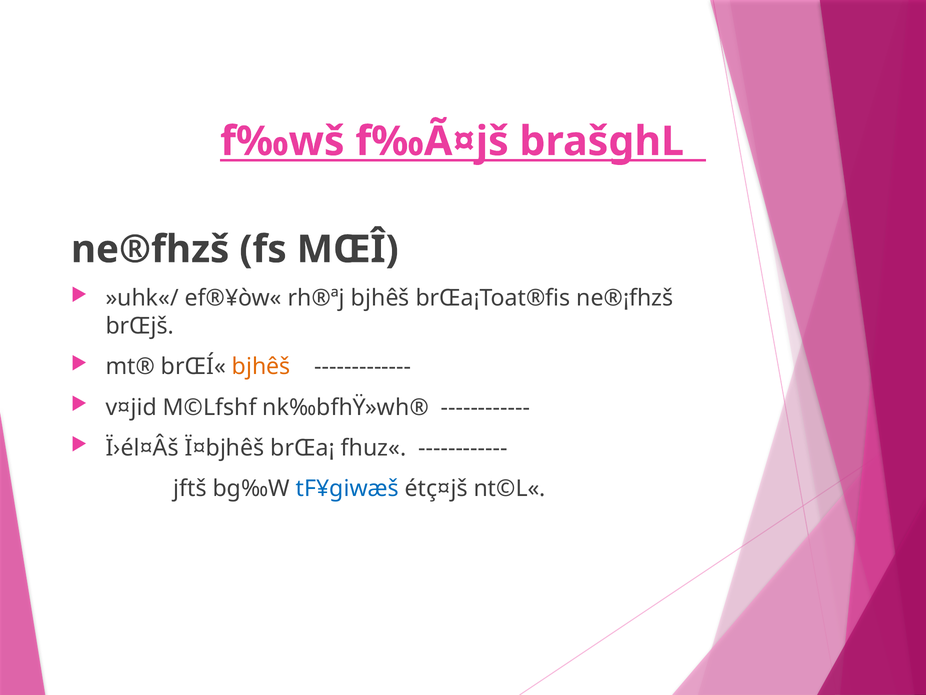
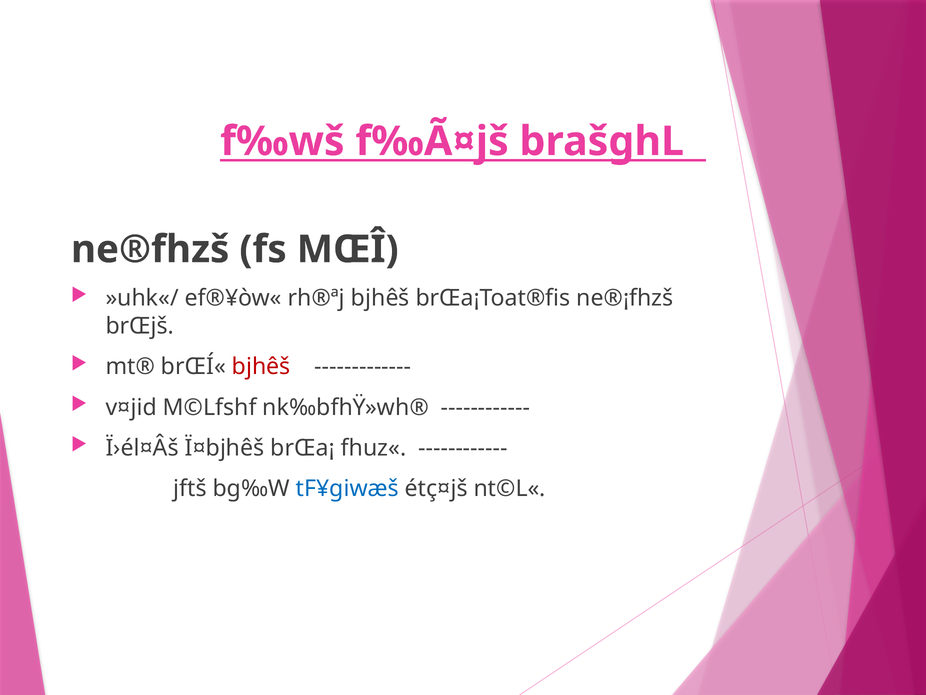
bjhêš at (261, 367) colour: orange -> red
